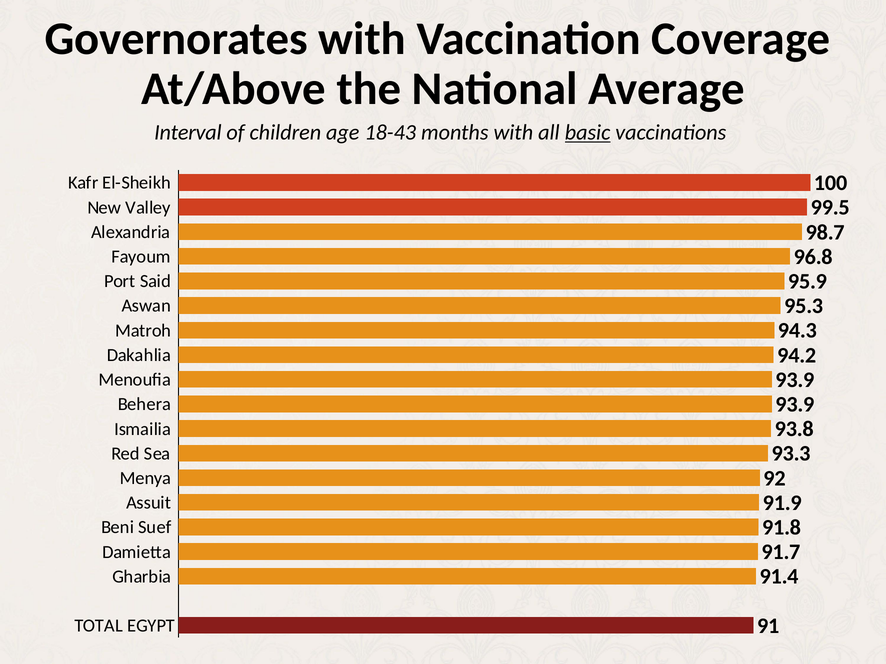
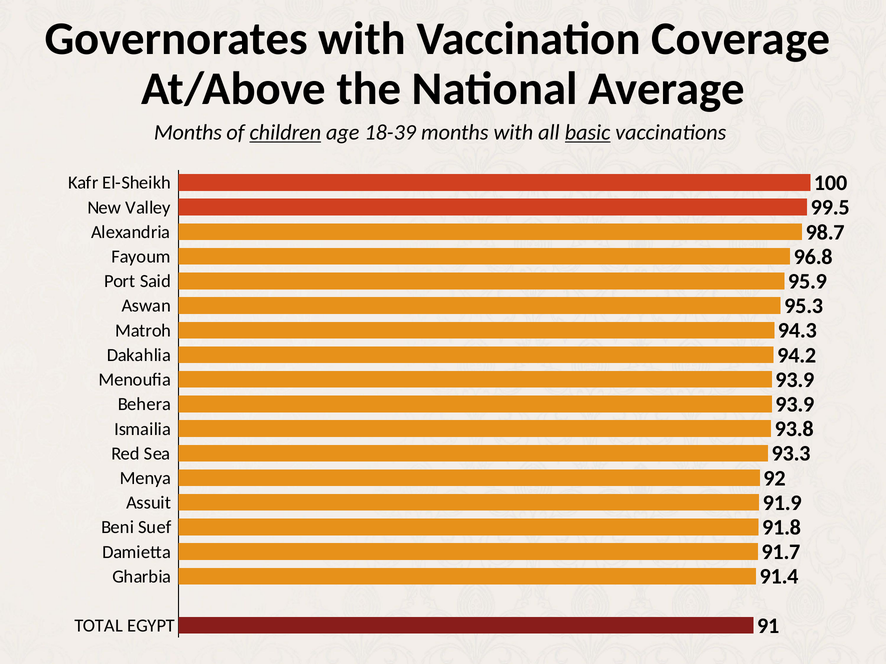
Interval at (188, 133): Interval -> Months
children underline: none -> present
18-43: 18-43 -> 18-39
